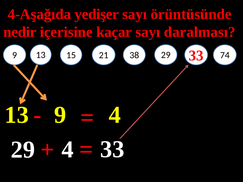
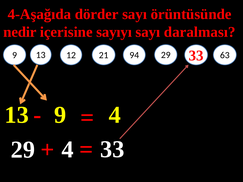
yedişer: yedişer -> dörder
kaçar: kaçar -> sayıyı
15: 15 -> 12
38: 38 -> 94
74: 74 -> 63
